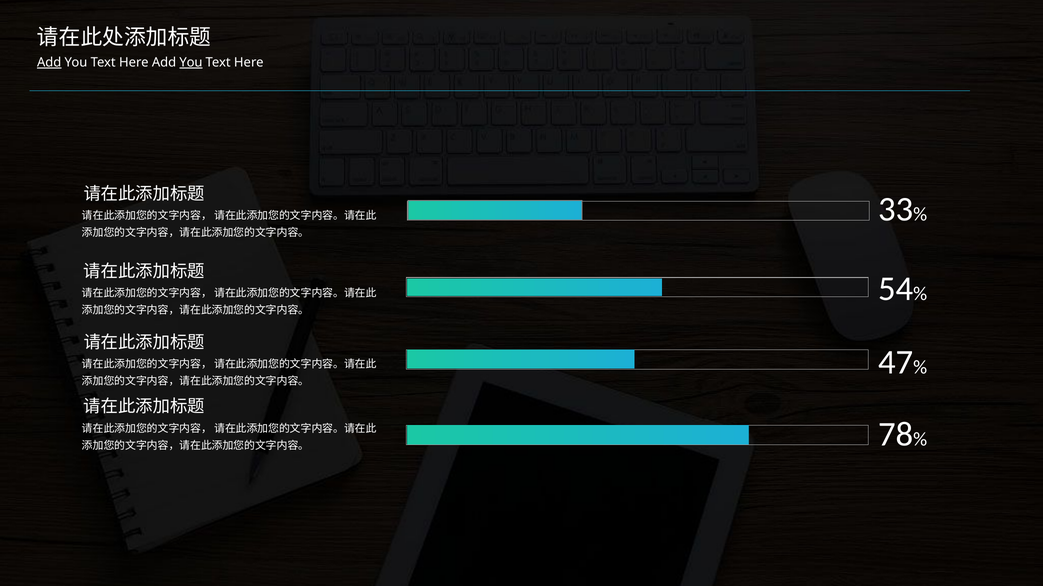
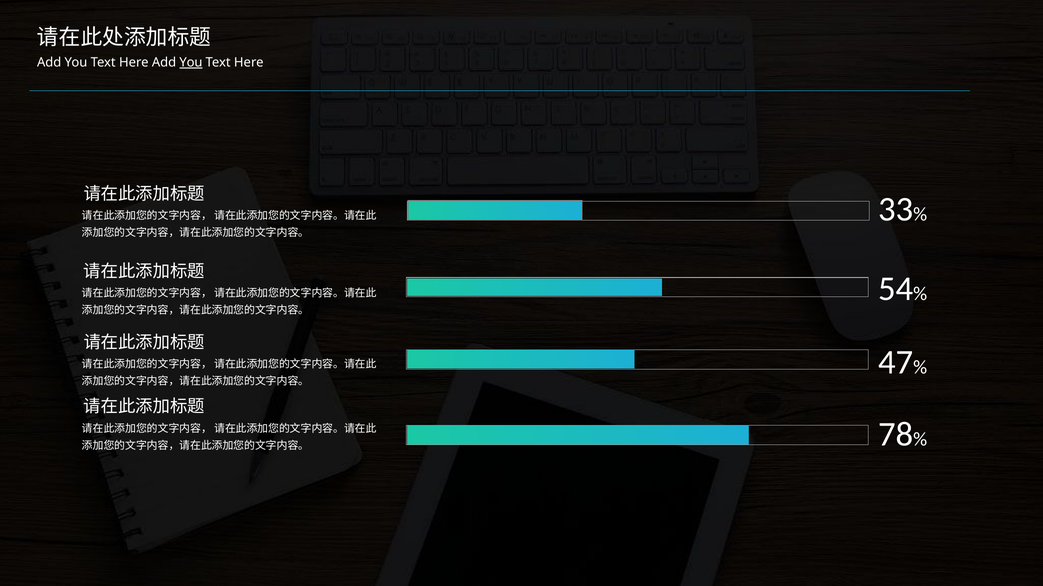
Add at (49, 62) underline: present -> none
